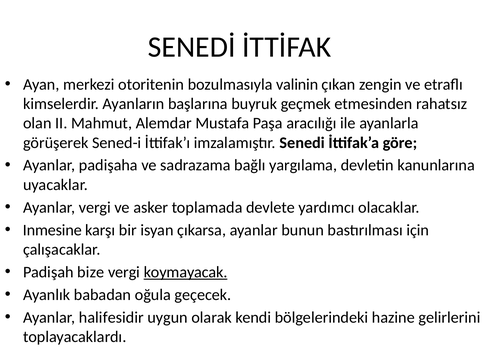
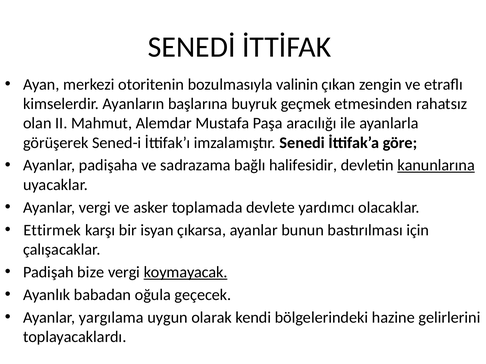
yargılama: yargılama -> halifesidir
kanunlarına underline: none -> present
Inmesine: Inmesine -> Ettirmek
halifesidir: halifesidir -> yargılama
